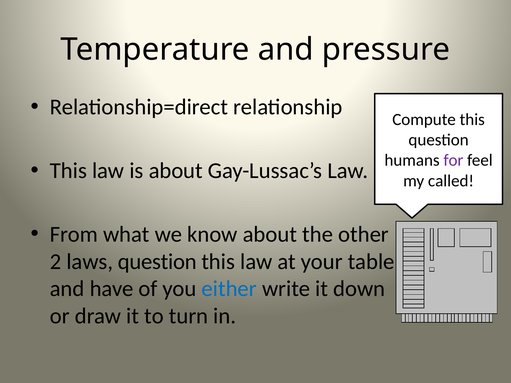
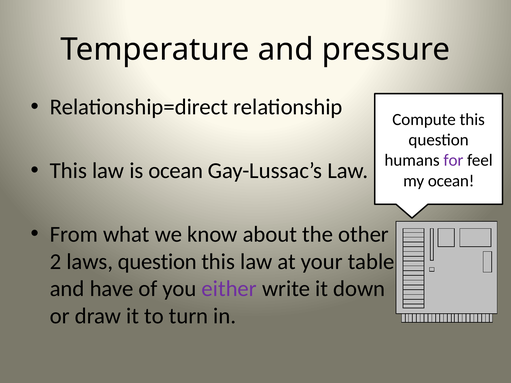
is about: about -> ocean
my called: called -> ocean
either colour: blue -> purple
